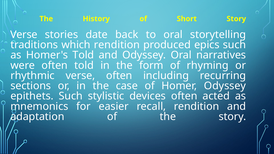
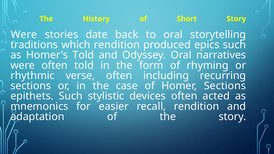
Verse at (24, 35): Verse -> Were
Homer Odyssey: Odyssey -> Sections
